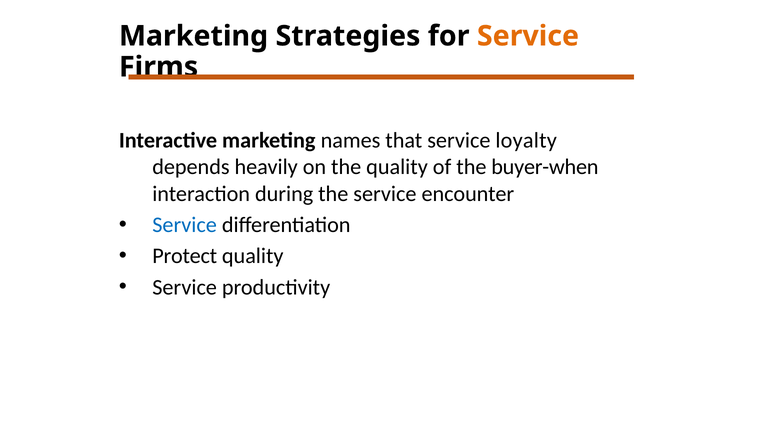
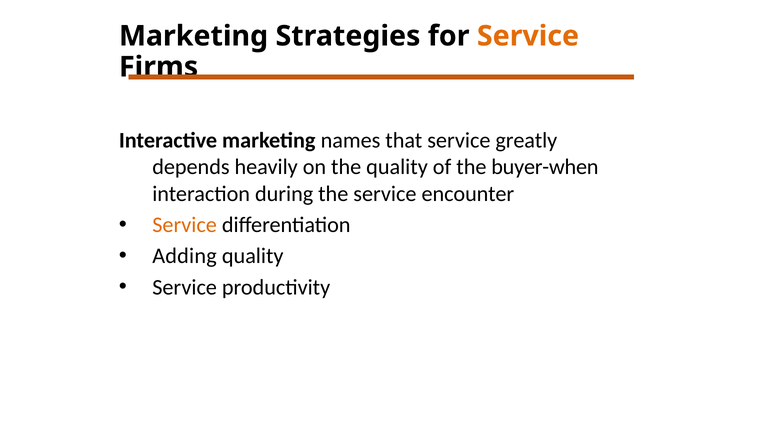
loyalty: loyalty -> greatly
Service at (185, 225) colour: blue -> orange
Protect: Protect -> Adding
